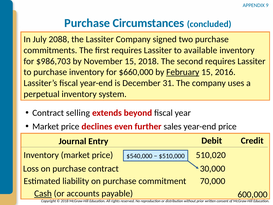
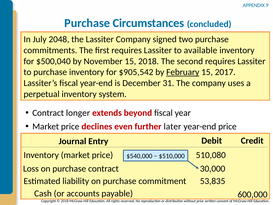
2088: 2088 -> 2048
$986,703: $986,703 -> $500,040
$660,000: $660,000 -> $905,542
2016: 2016 -> 2017
selling: selling -> longer
sales: sales -> later
510,020: 510,020 -> 510,080
70,000: 70,000 -> 53,835
Cash underline: present -> none
